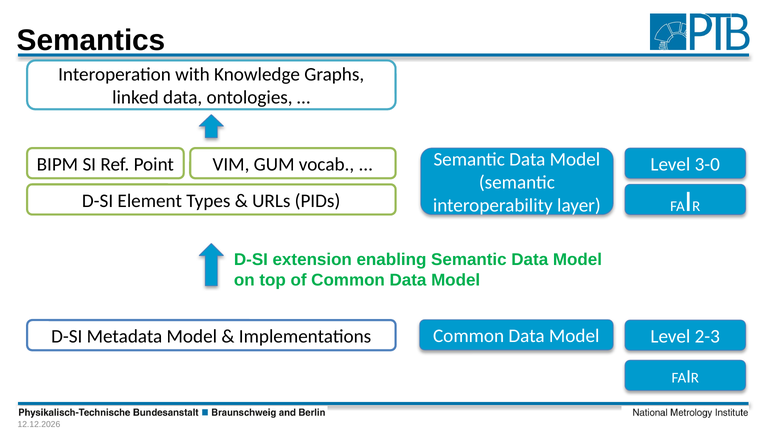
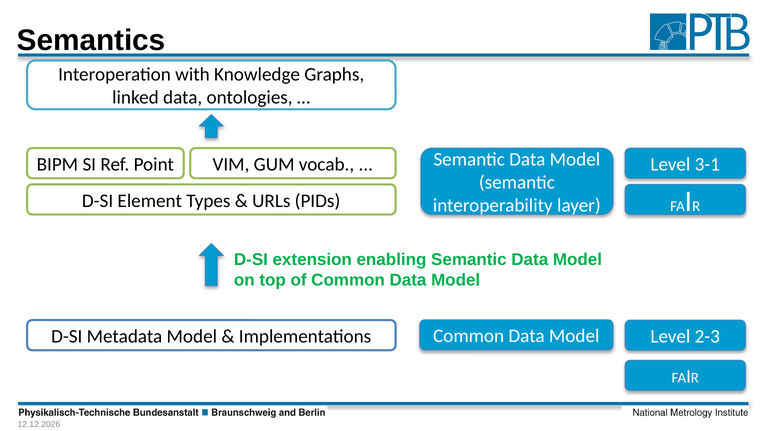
3-0: 3-0 -> 3-1
